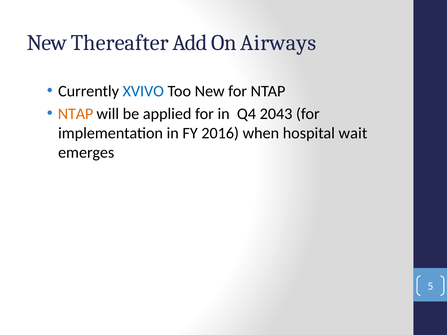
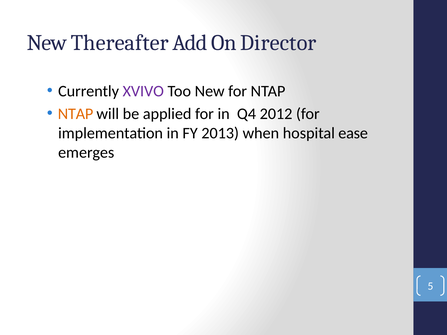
Airways: Airways -> Director
XVIVO colour: blue -> purple
2043: 2043 -> 2012
2016: 2016 -> 2013
wait: wait -> ease
